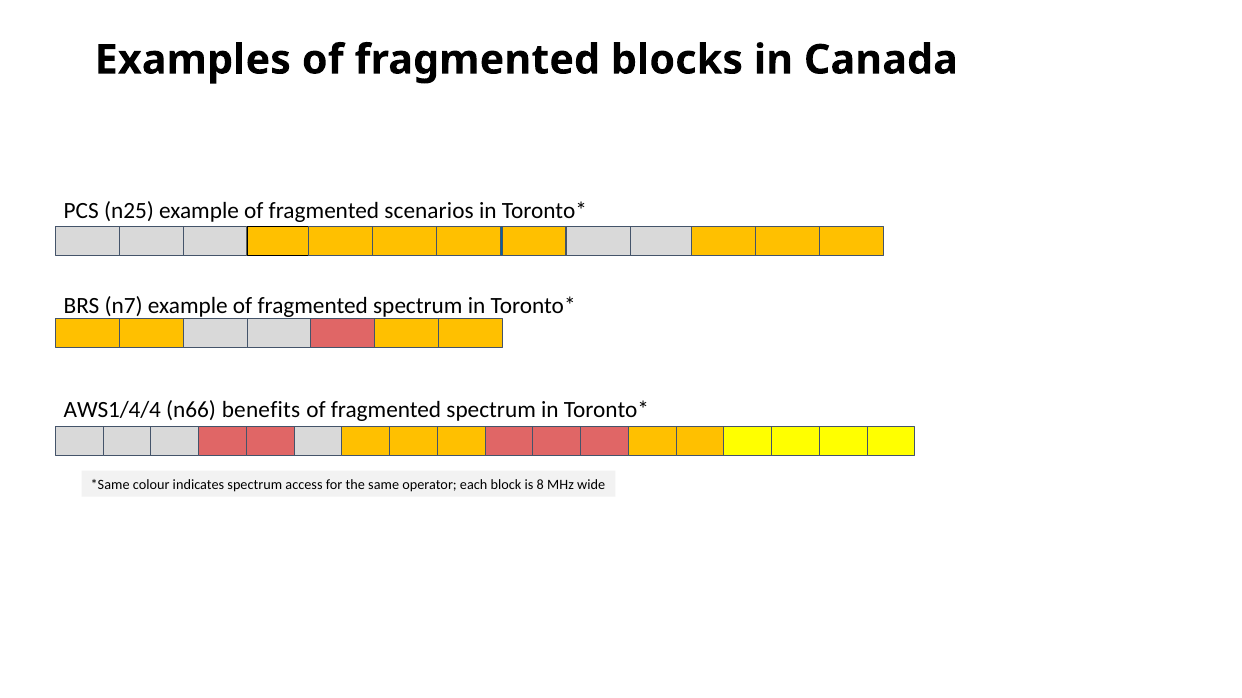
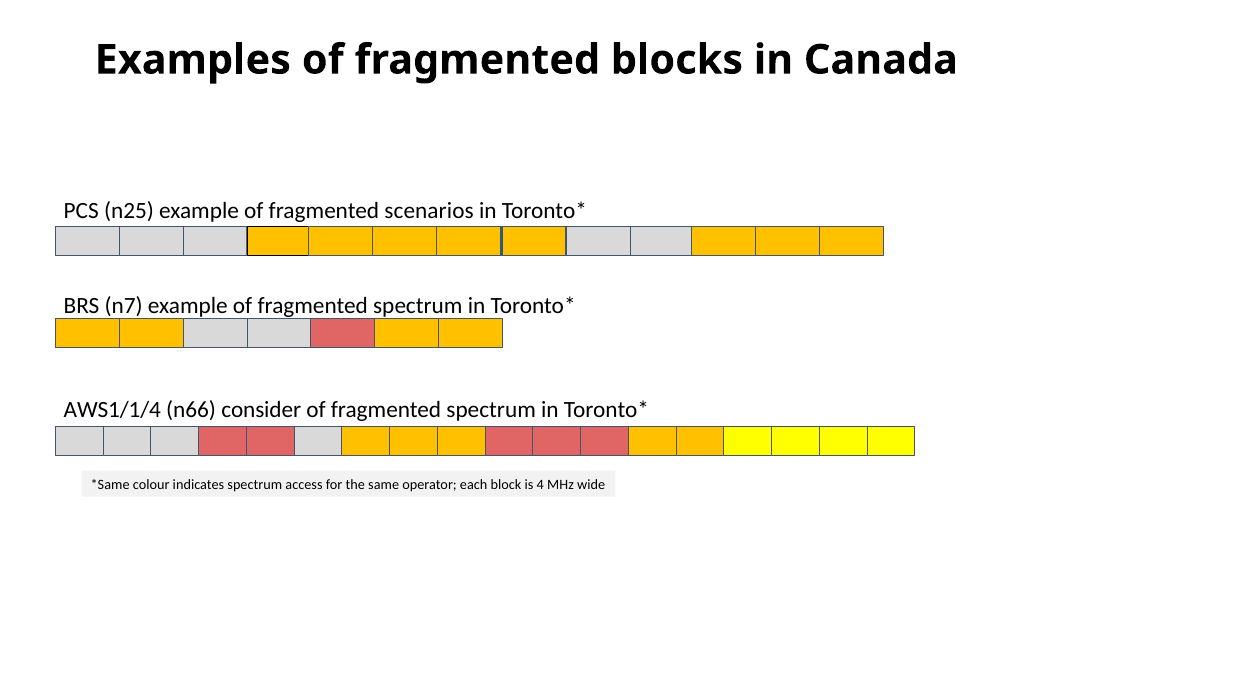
AWS1/4/4: AWS1/4/4 -> AWS1/1/4
benefits: benefits -> consider
8: 8 -> 4
